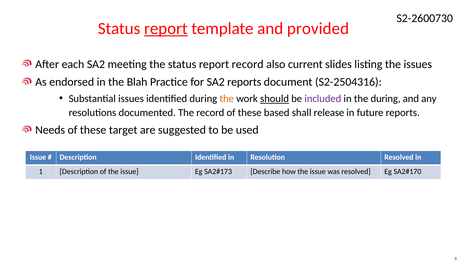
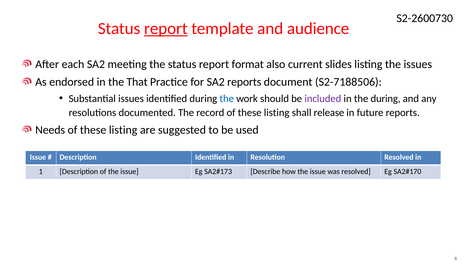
provided: provided -> audience
report record: record -> format
Blah: Blah -> That
S2-2504316: S2-2504316 -> S2-7188506
the at (227, 99) colour: orange -> blue
should underline: present -> none
record of these based: based -> listing
target at (123, 130): target -> listing
